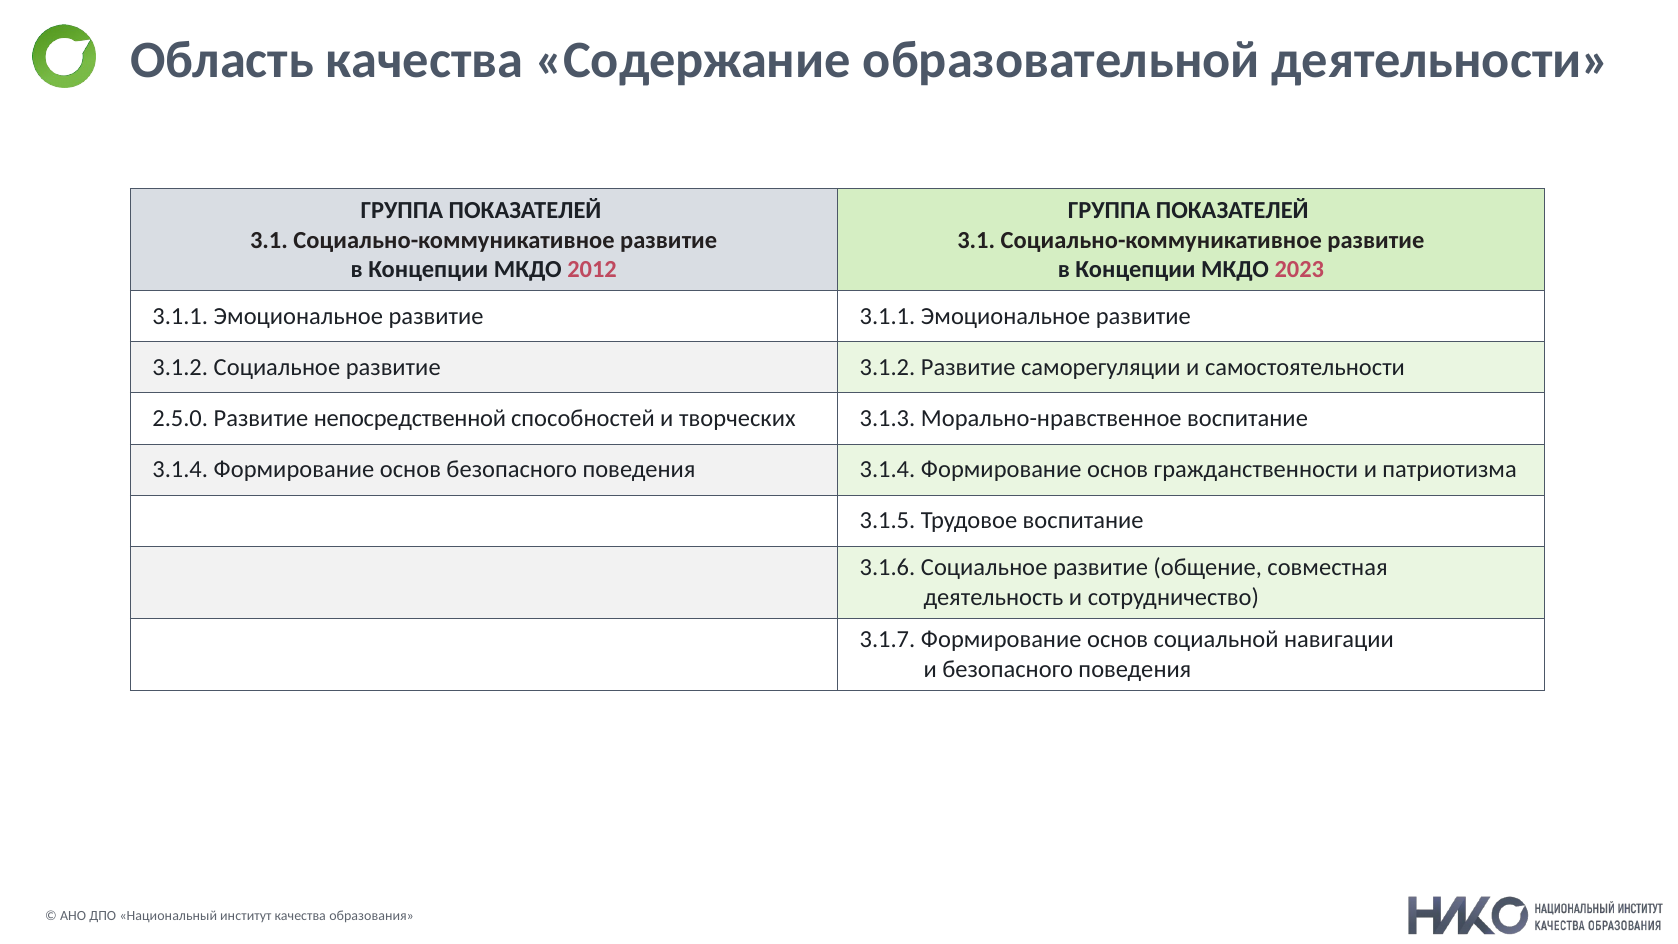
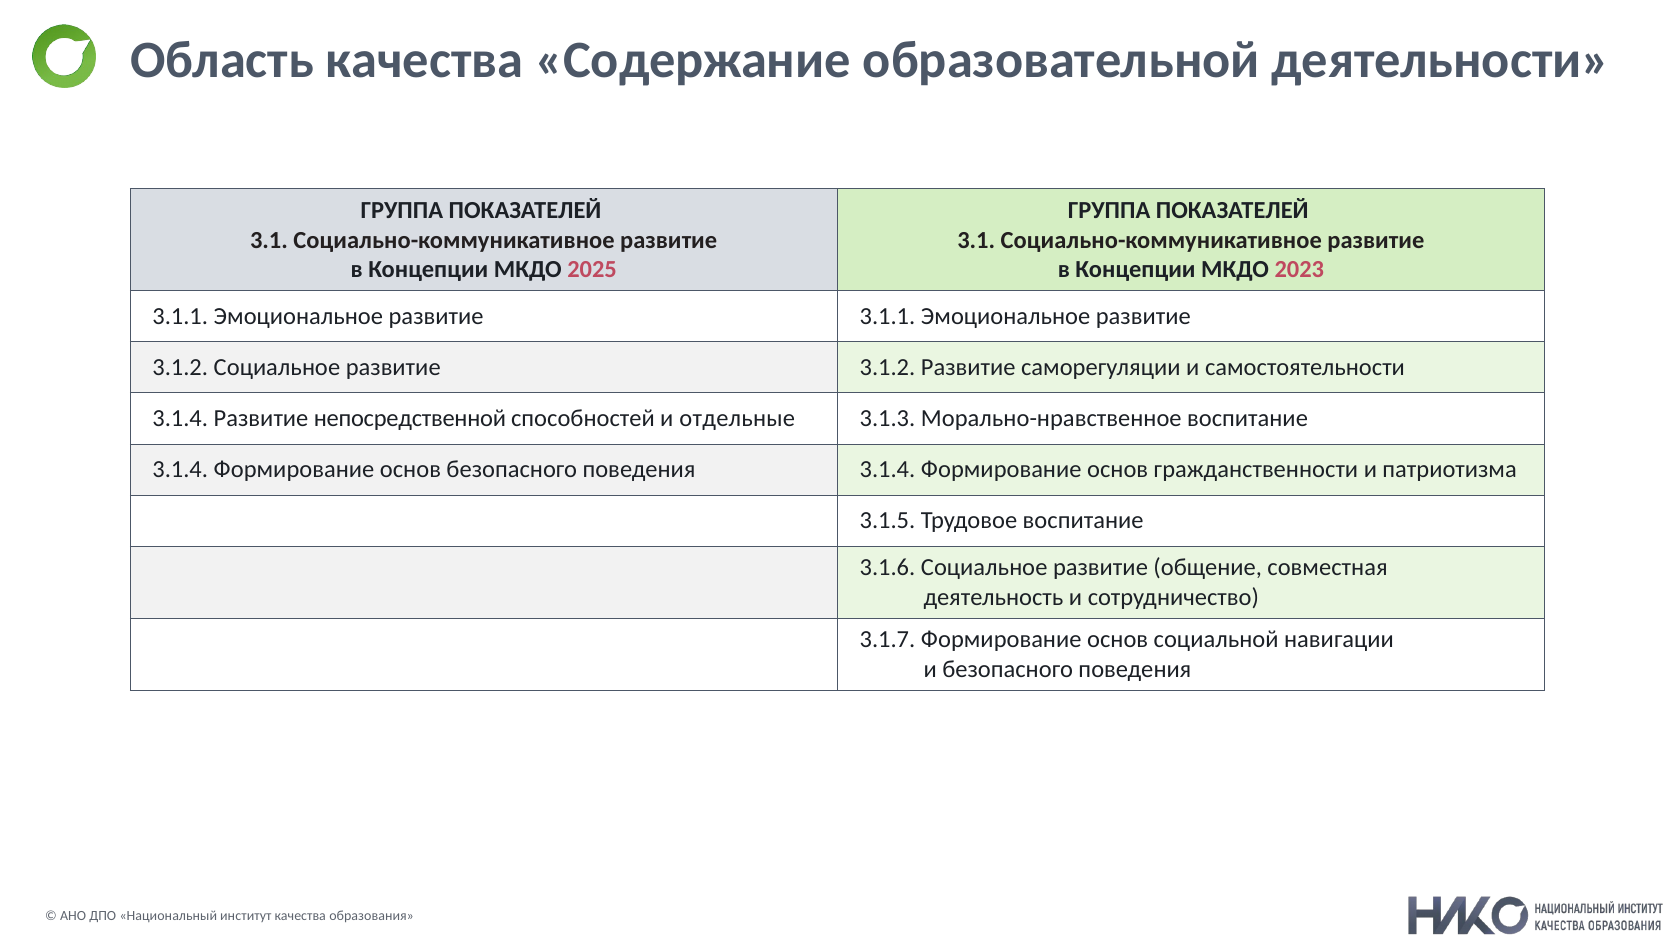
2012: 2012 -> 2025
2.5.0 at (180, 419): 2.5.0 -> 3.1.4
творческих: творческих -> отдельные
